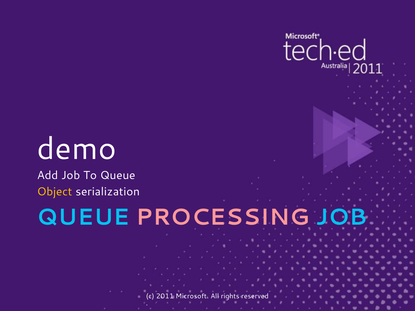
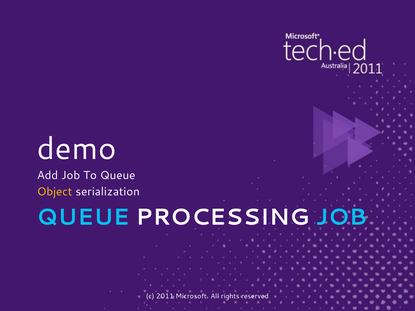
PROCESSING colour: pink -> white
